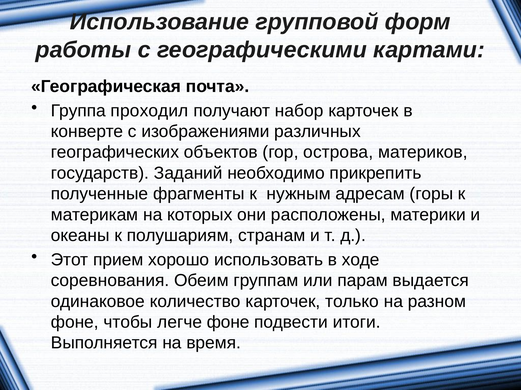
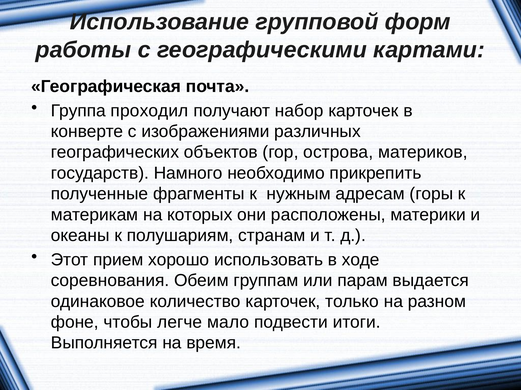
Заданий: Заданий -> Намного
легче фоне: фоне -> мало
